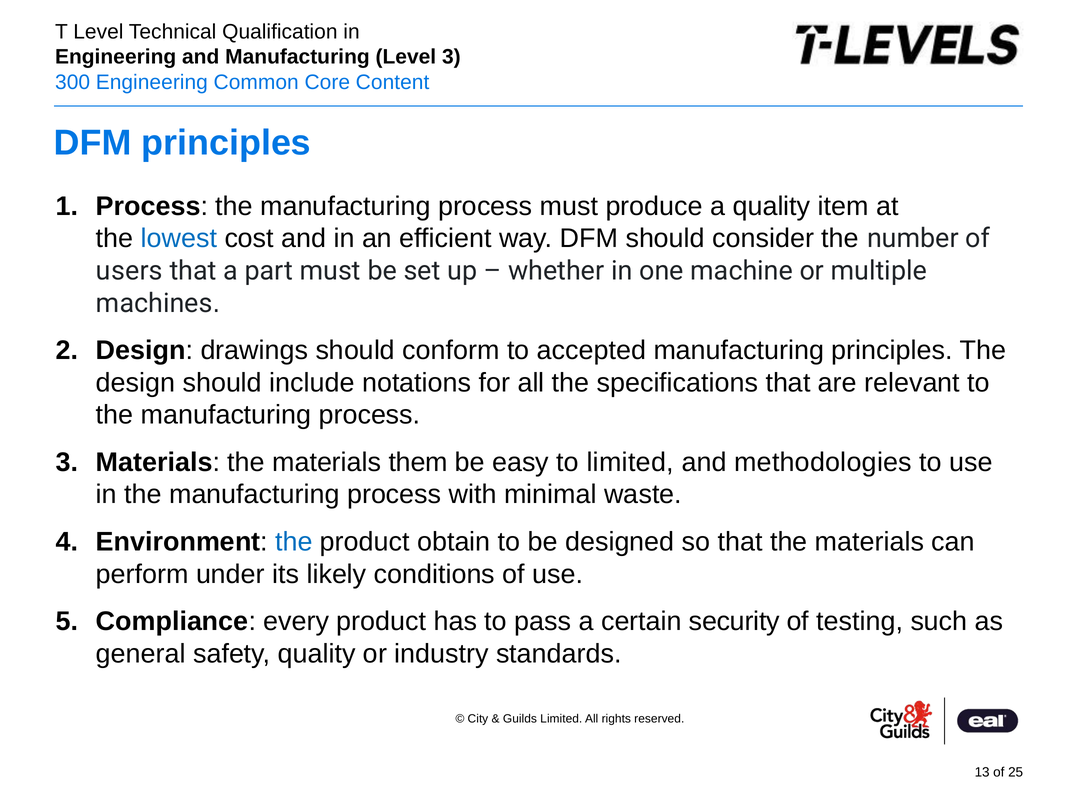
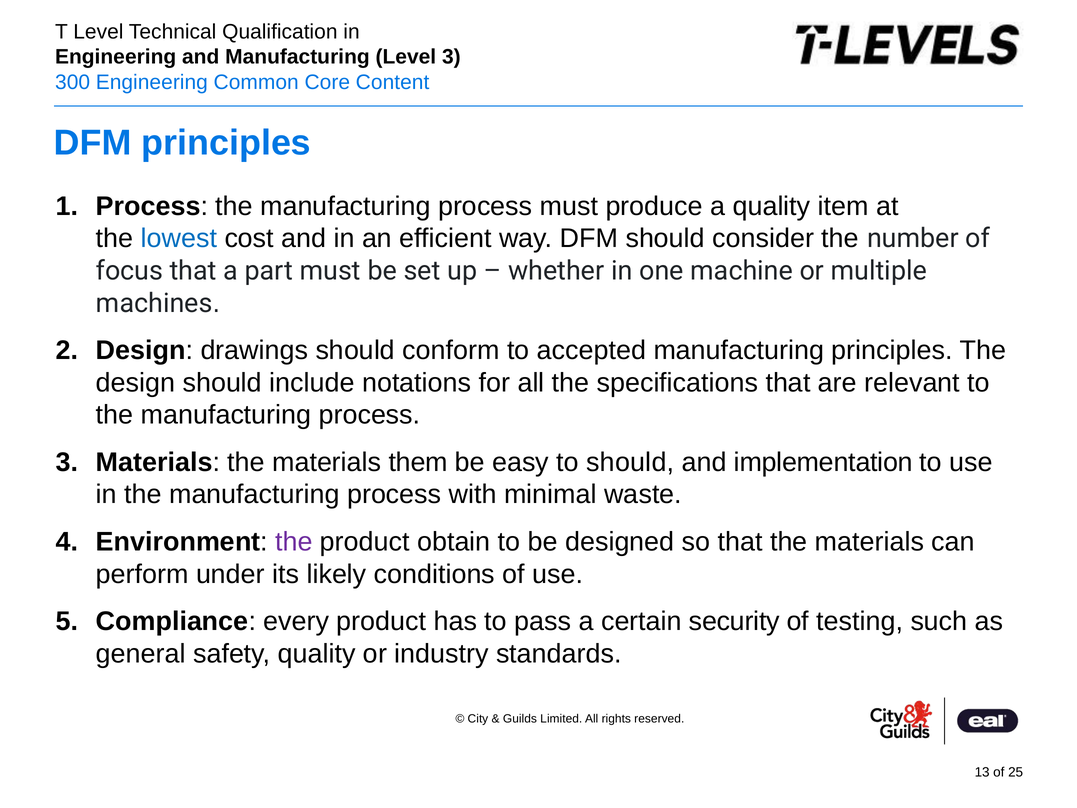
users: users -> focus
to limited: limited -> should
methodologies: methodologies -> implementation
the at (294, 542) colour: blue -> purple
